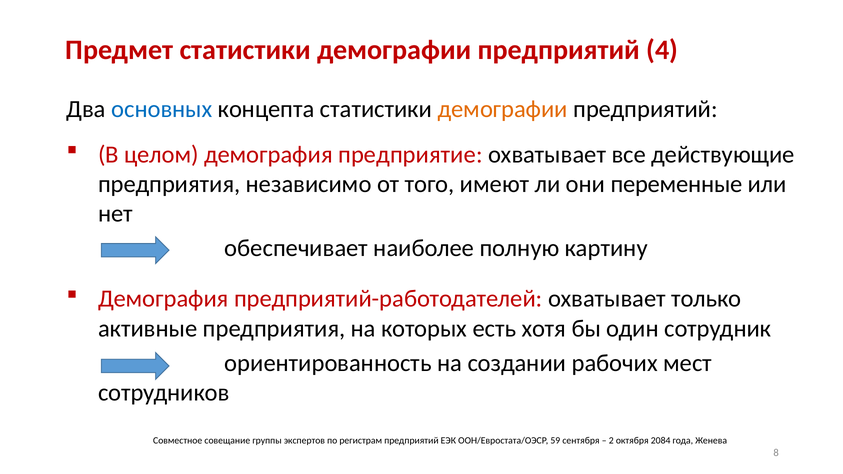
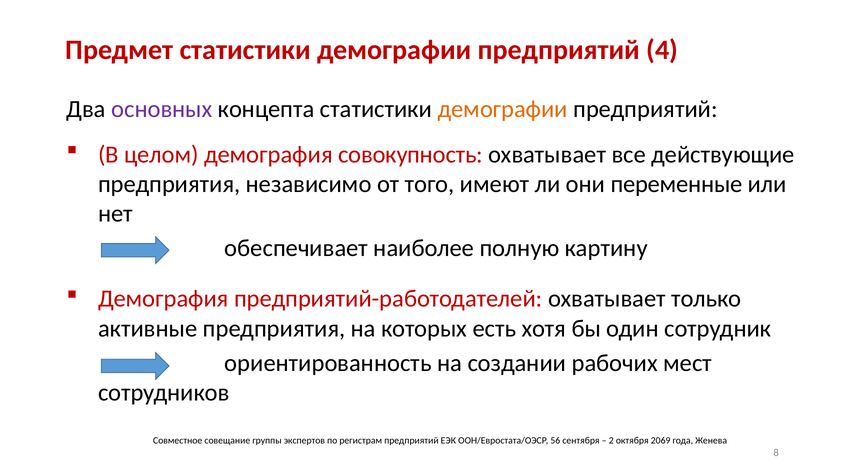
основных colour: blue -> purple
предприятие: предприятие -> совокупность
59: 59 -> 56
2084: 2084 -> 2069
